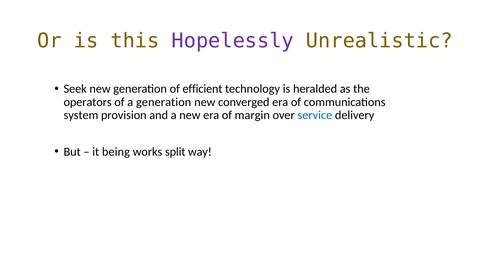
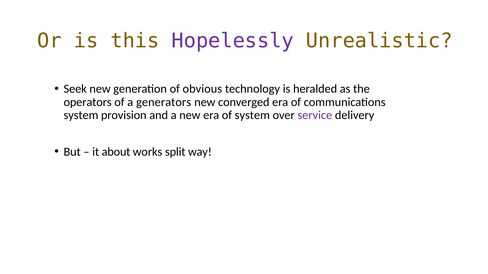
efficient: efficient -> obvious
a generation: generation -> generators
of margin: margin -> system
service colour: blue -> purple
being: being -> about
